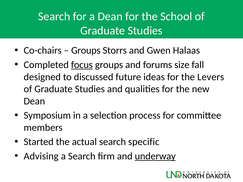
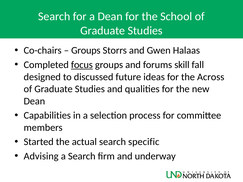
size: size -> skill
Levers: Levers -> Across
Symposium: Symposium -> Capabilities
underway underline: present -> none
